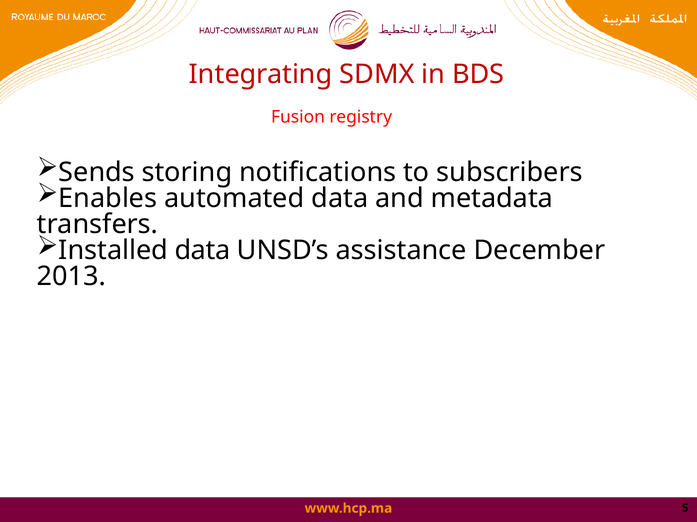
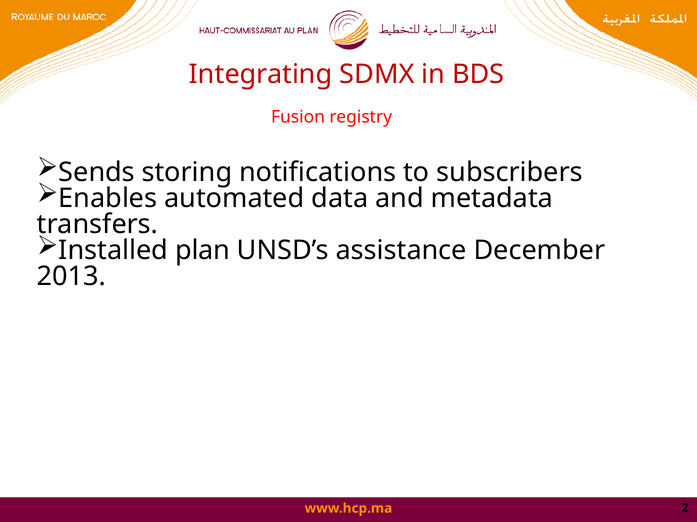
Installed data: data -> plan
5: 5 -> 2
